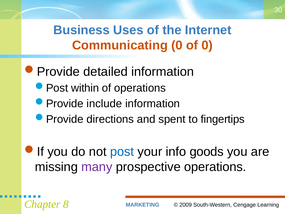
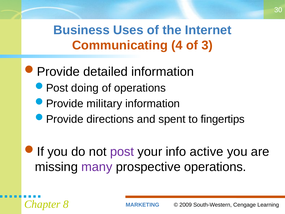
Communicating 0: 0 -> 4
of 0: 0 -> 3
within: within -> doing
include: include -> military
post colour: blue -> purple
goods: goods -> active
